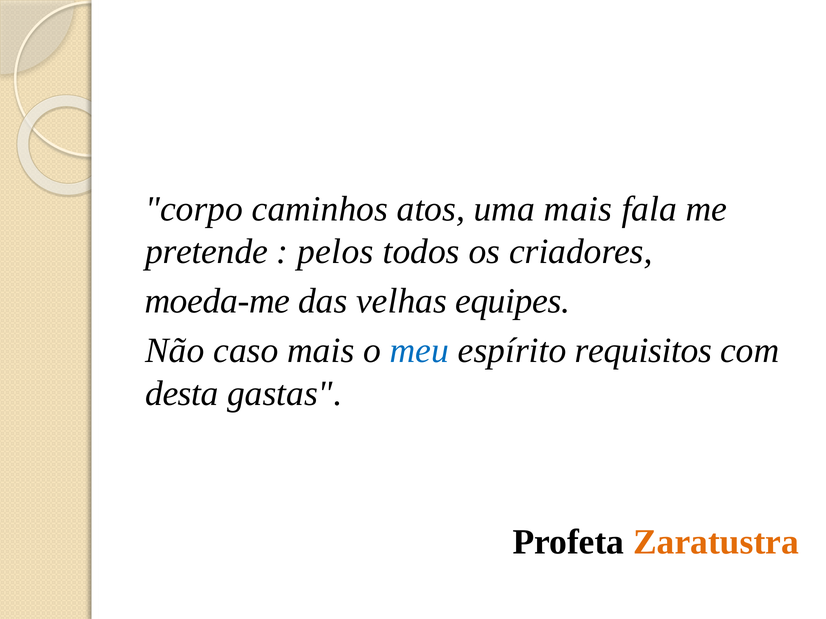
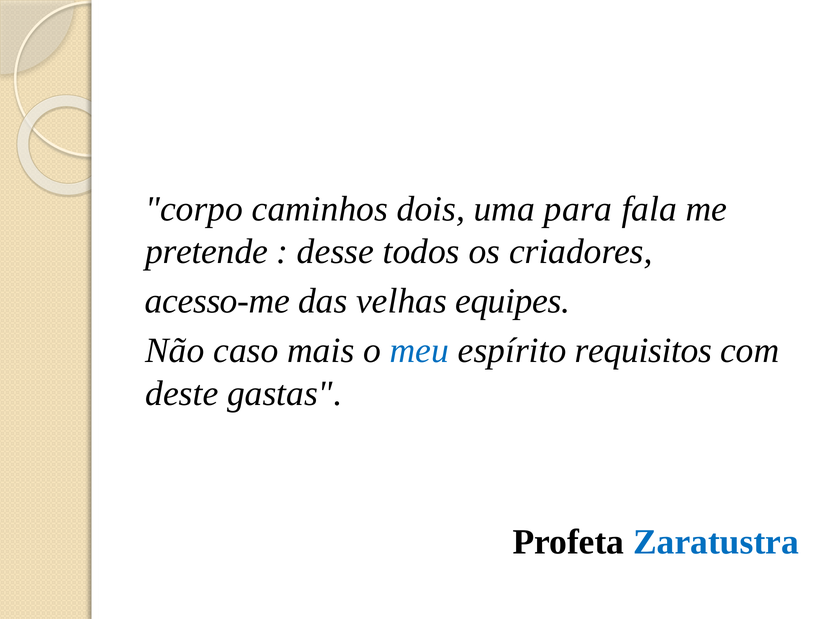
atos: atos -> dois
uma mais: mais -> para
pelos: pelos -> desse
moeda-me: moeda-me -> acesso-me
desta: desta -> deste
Zaratustra colour: orange -> blue
